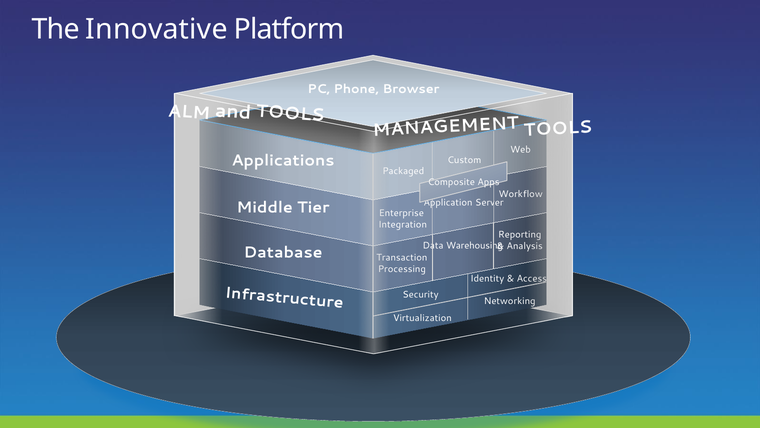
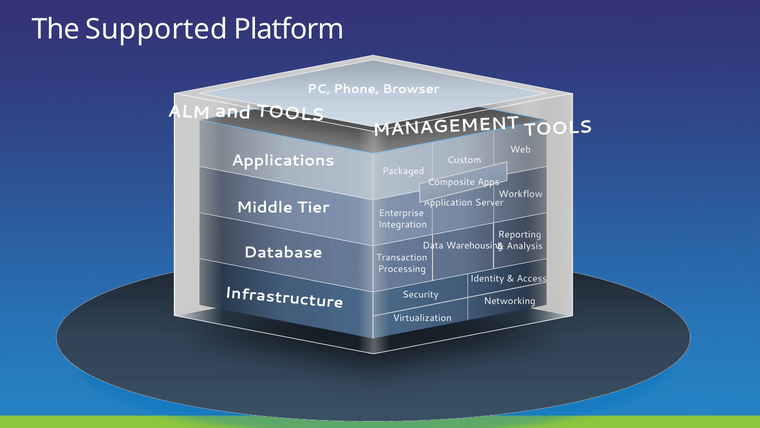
Innovative: Innovative -> Supported
